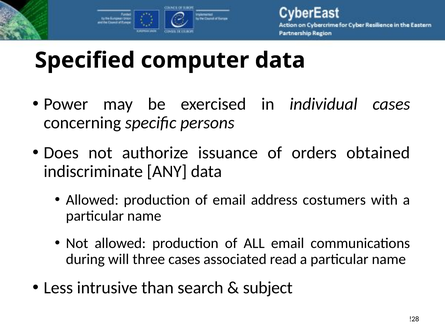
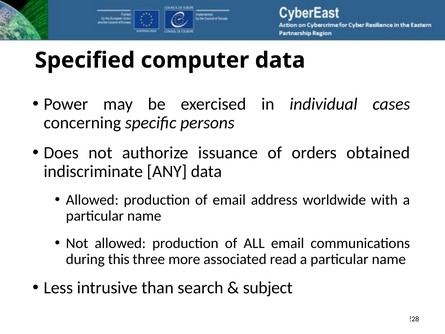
costumers: costumers -> worldwide
will: will -> this
three cases: cases -> more
